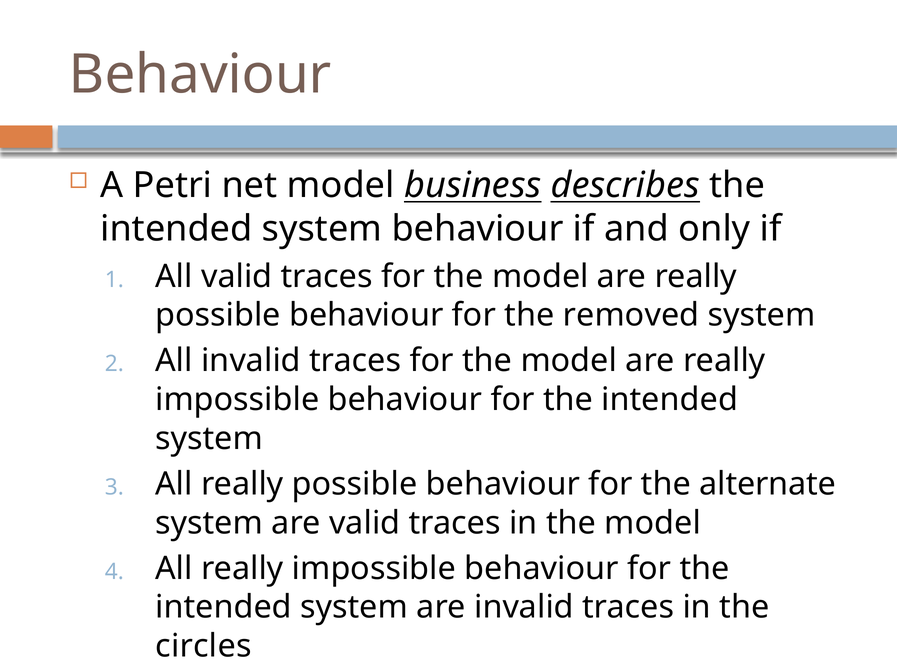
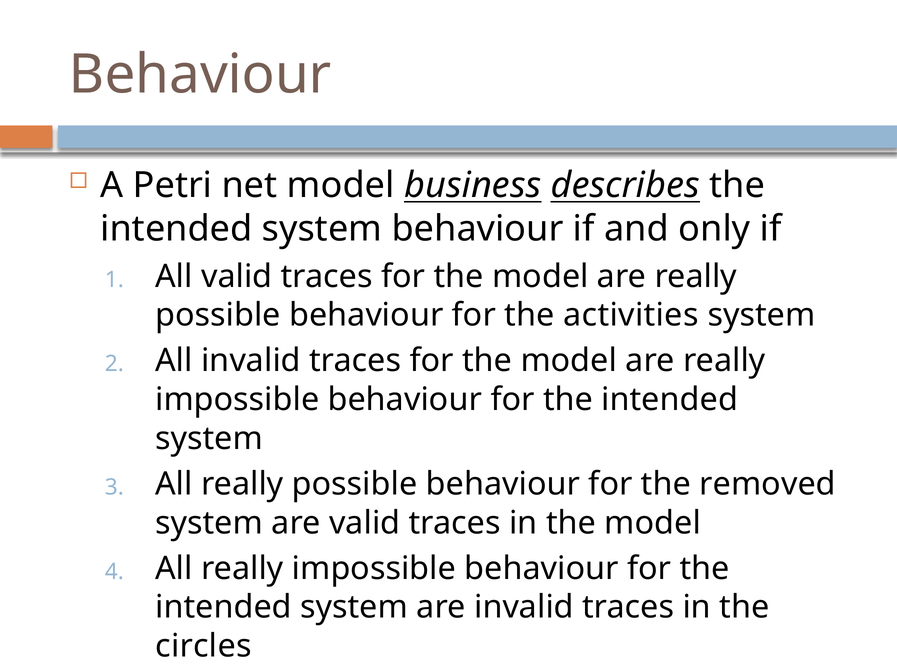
removed: removed -> activities
alternate: alternate -> removed
